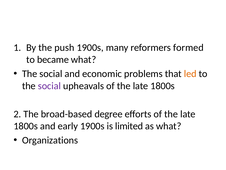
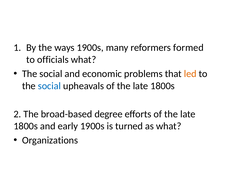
push: push -> ways
became: became -> officials
social at (49, 86) colour: purple -> blue
limited: limited -> turned
